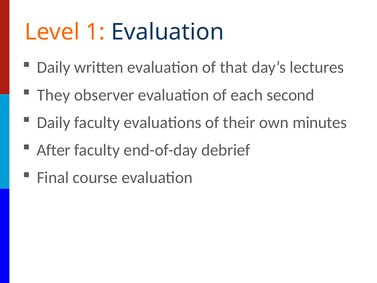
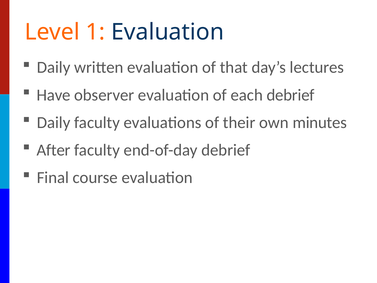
They: They -> Have
each second: second -> debrief
